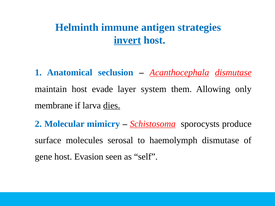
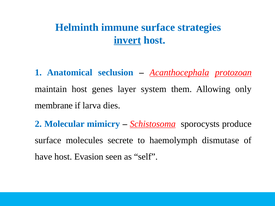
immune antigen: antigen -> surface
Acanthocephala dismutase: dismutase -> protozoan
evade: evade -> genes
dies underline: present -> none
serosal: serosal -> secrete
gene: gene -> have
